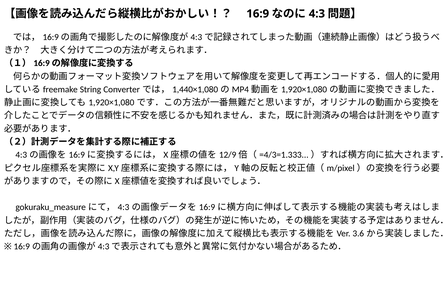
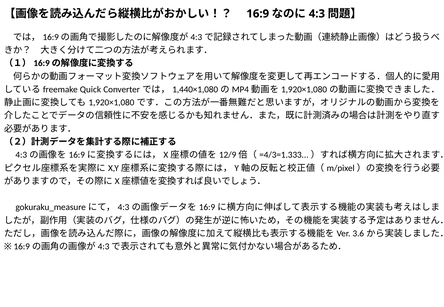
String: String -> Quick
